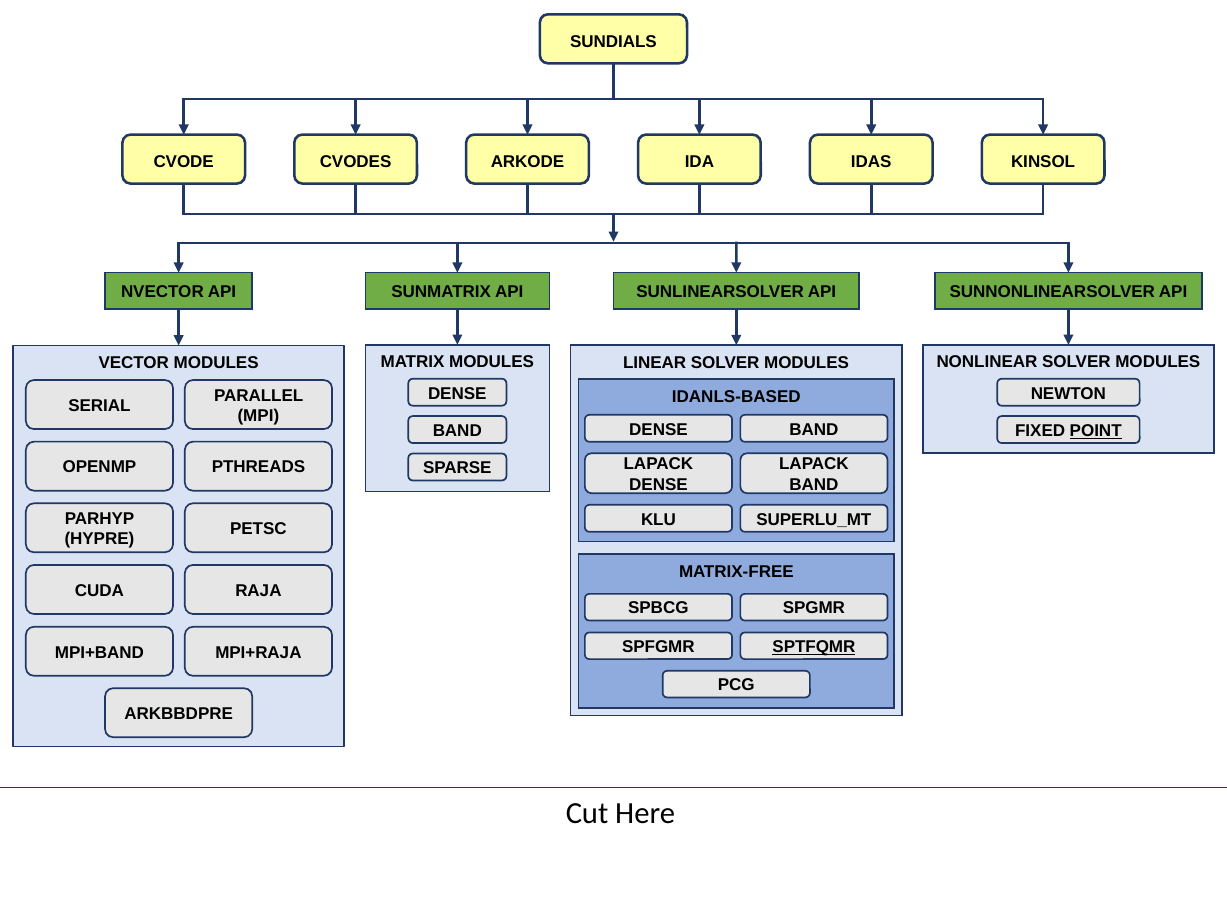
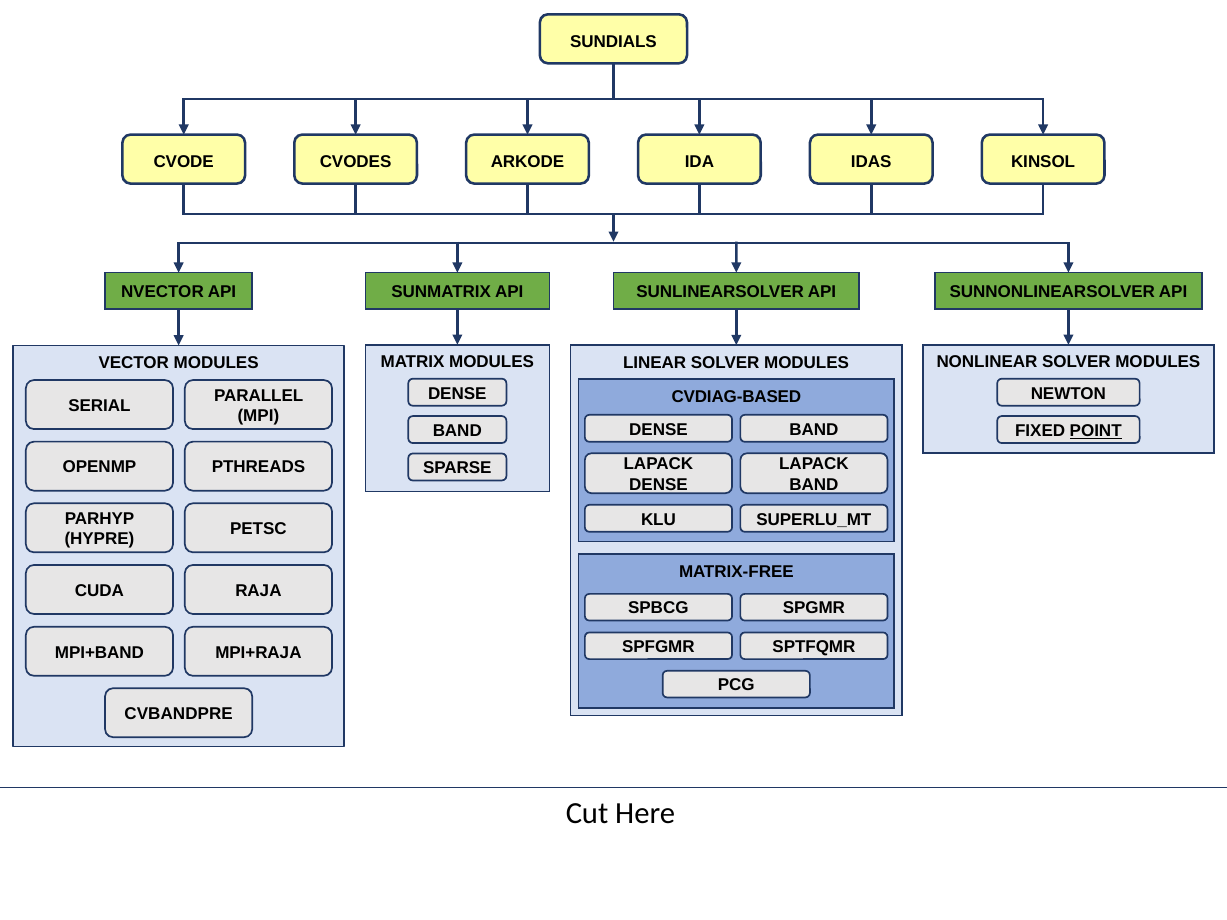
IDANLS-BASED: IDANLS-BASED -> CVDIAG-BASED
SPTFQMR underline: present -> none
ARKBBDPRE: ARKBBDPRE -> CVBANDPRE
